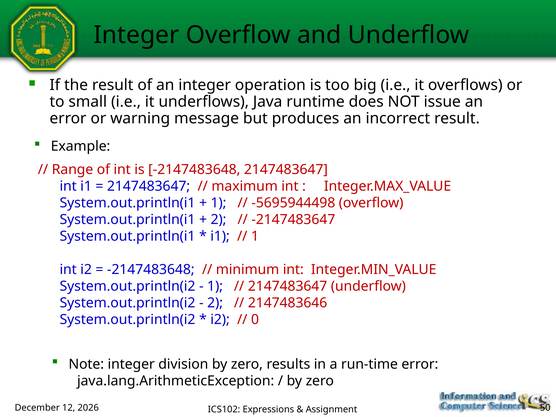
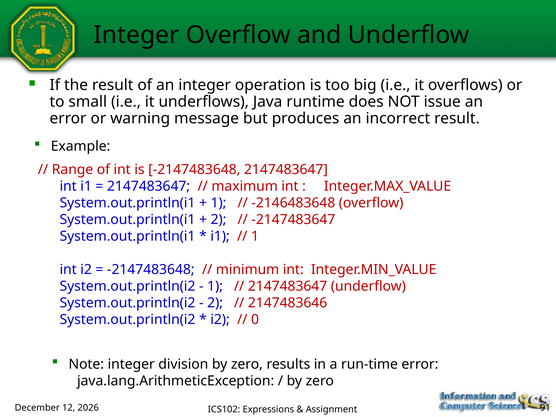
-5695944498: -5695944498 -> -2146483648
50: 50 -> 91
